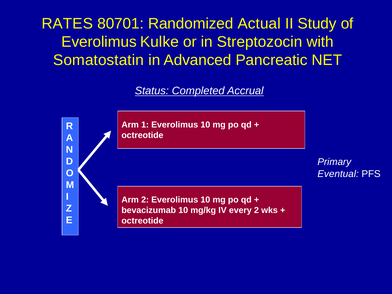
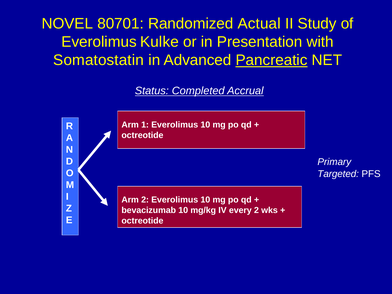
RATES: RATES -> NOVEL
Streptozocin: Streptozocin -> Presentation
Pancreatic underline: none -> present
Eventual: Eventual -> Targeted
